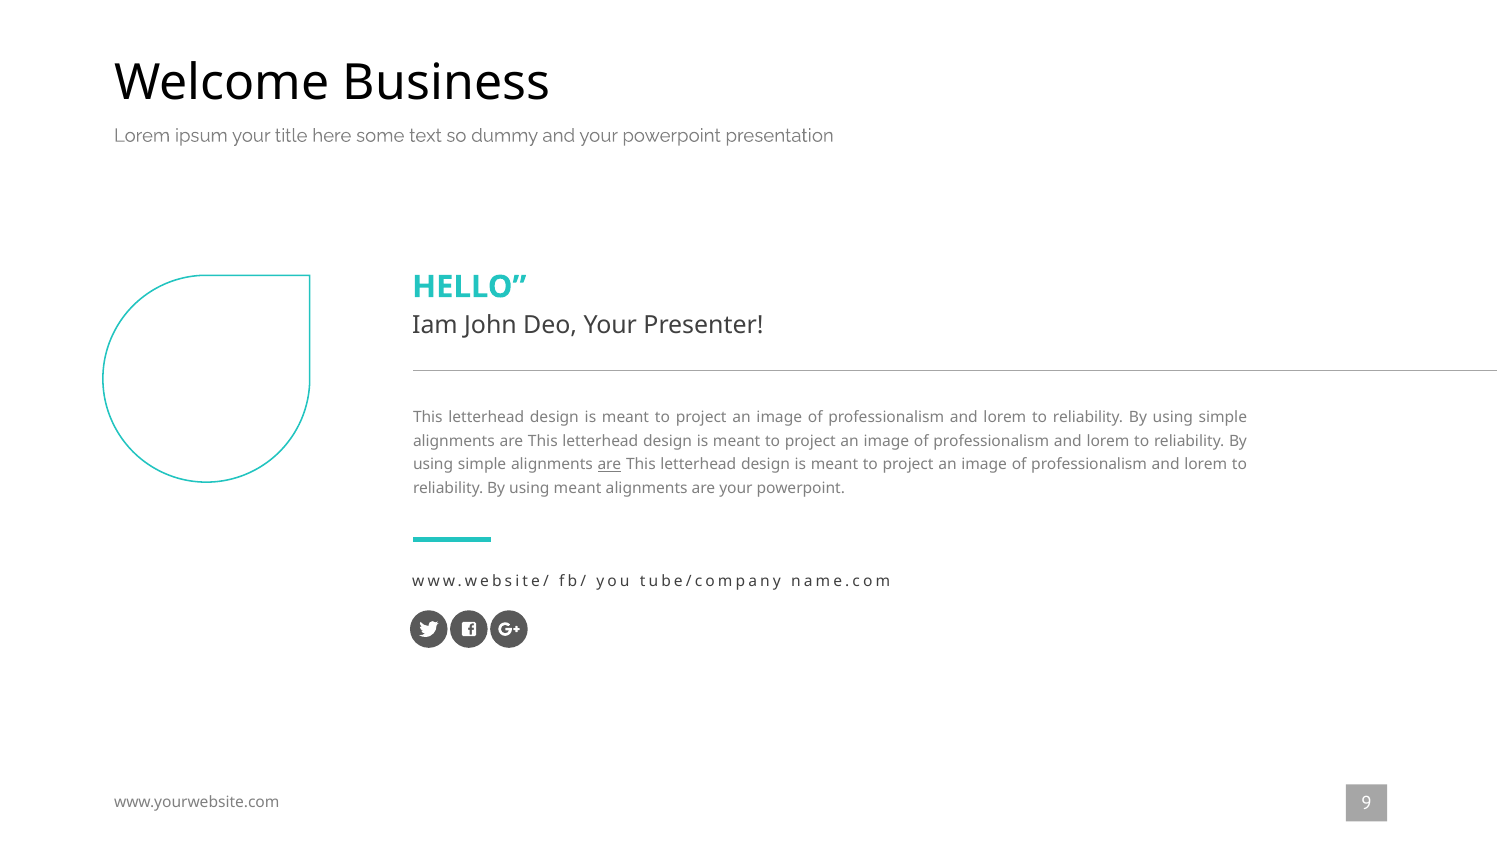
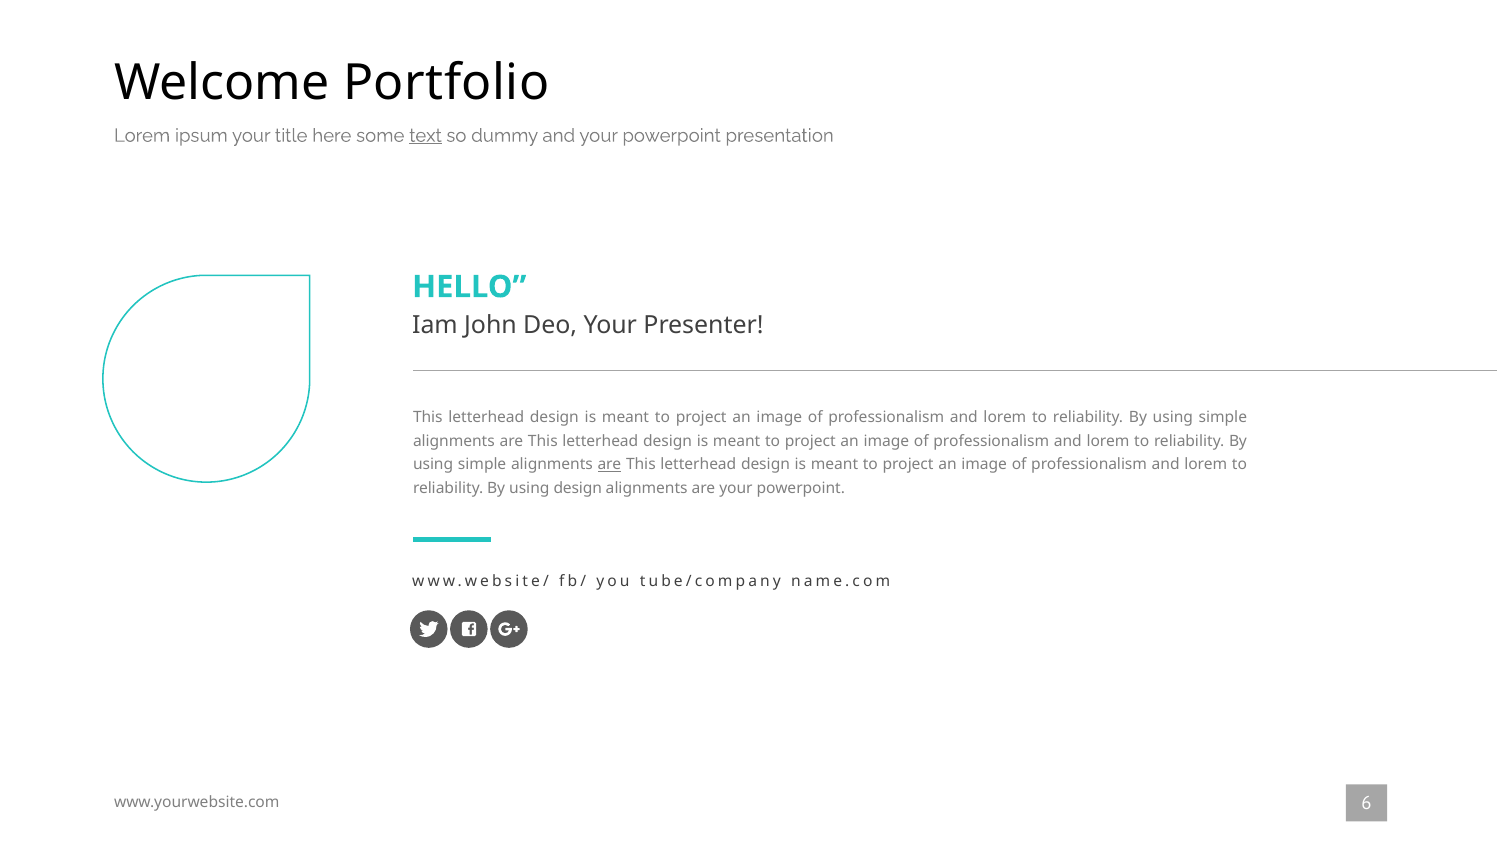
Business: Business -> Portfolio
text underline: none -> present
using meant: meant -> design
9: 9 -> 6
